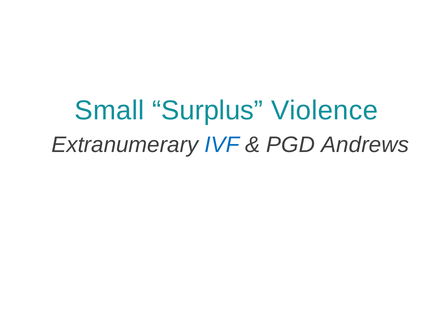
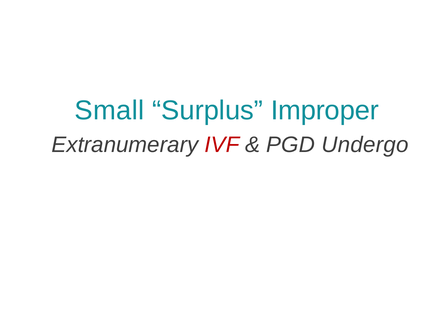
Violence: Violence -> Improper
IVF colour: blue -> red
Andrews: Andrews -> Undergo
